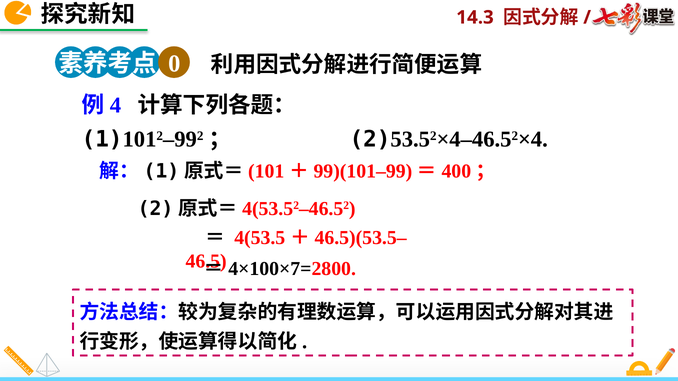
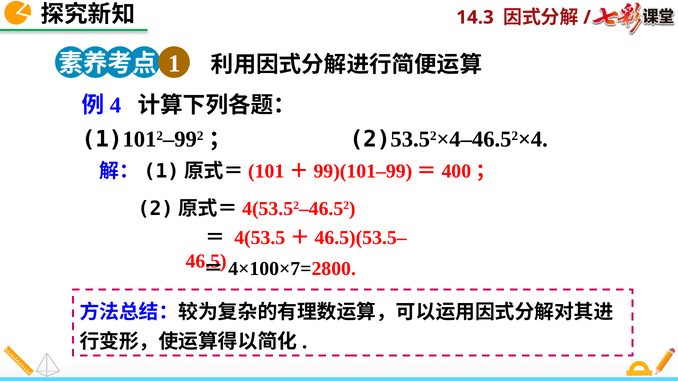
0: 0 -> 1
